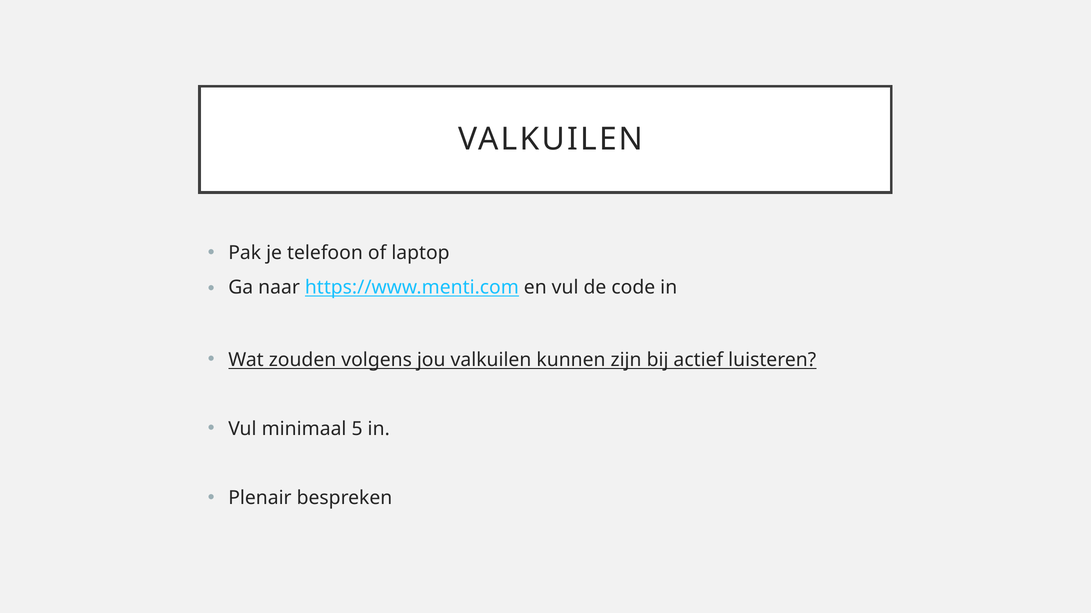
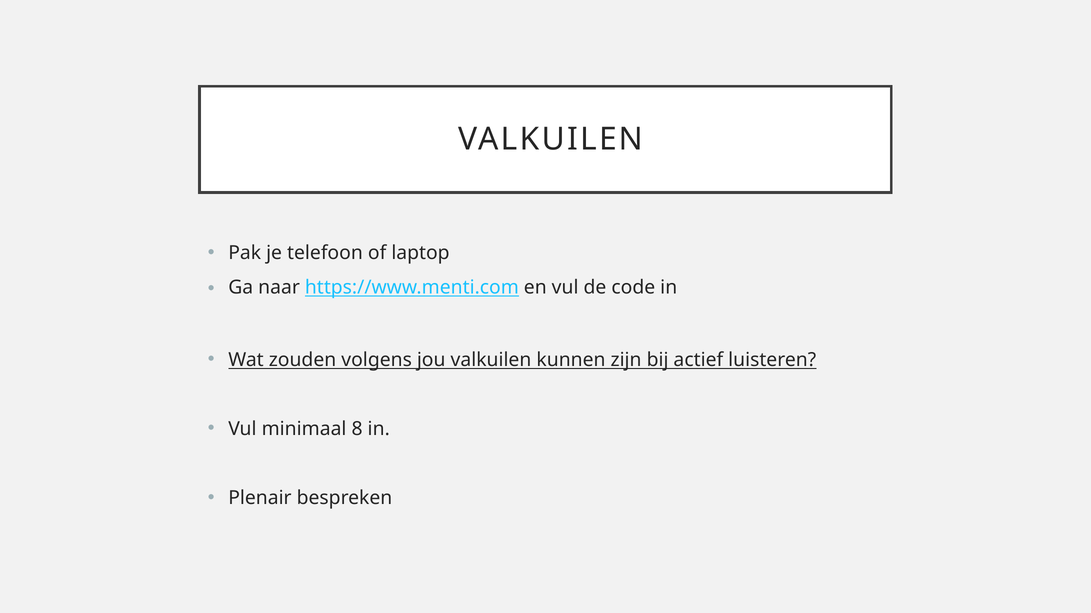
5: 5 -> 8
